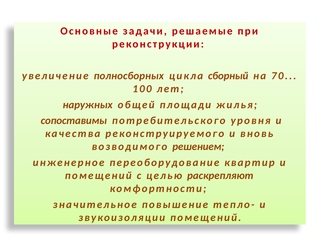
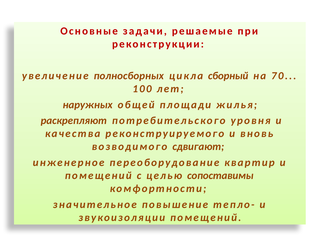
сопоставимы: сопоставимы -> раскрепляют
решением: решением -> сдвигают
раскрепляют: раскрепляют -> сопоставимы
